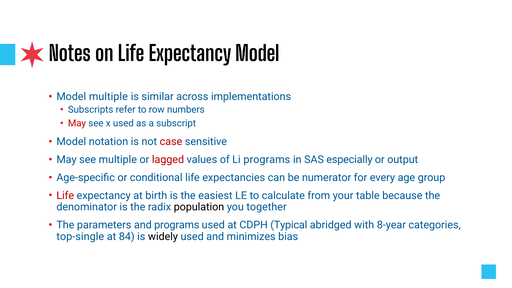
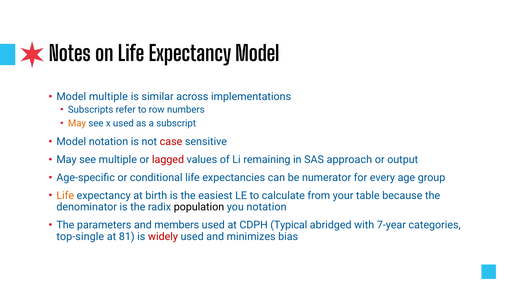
May at (77, 123) colour: red -> orange
Li programs: programs -> remaining
especially: especially -> approach
Life at (65, 196) colour: red -> orange
you together: together -> notation
and programs: programs -> members
8-year: 8-year -> 7-year
84: 84 -> 81
widely colour: black -> red
